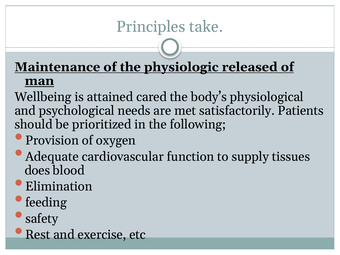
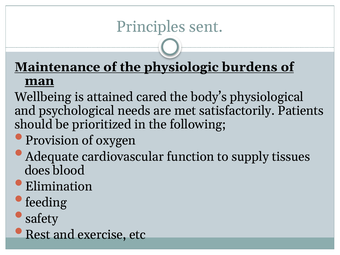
take: take -> sent
released: released -> burdens
